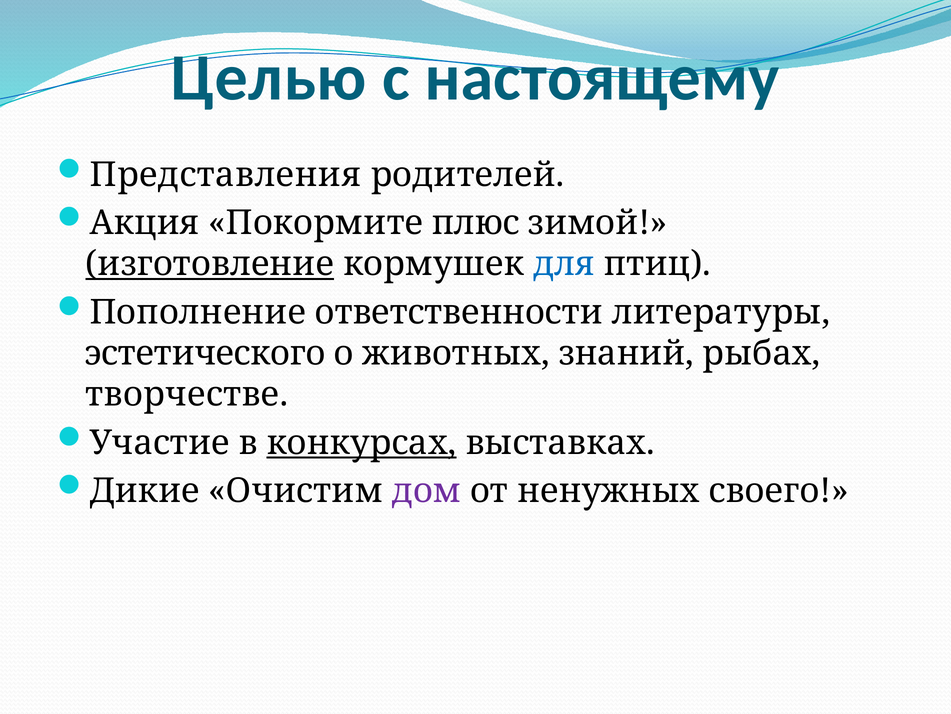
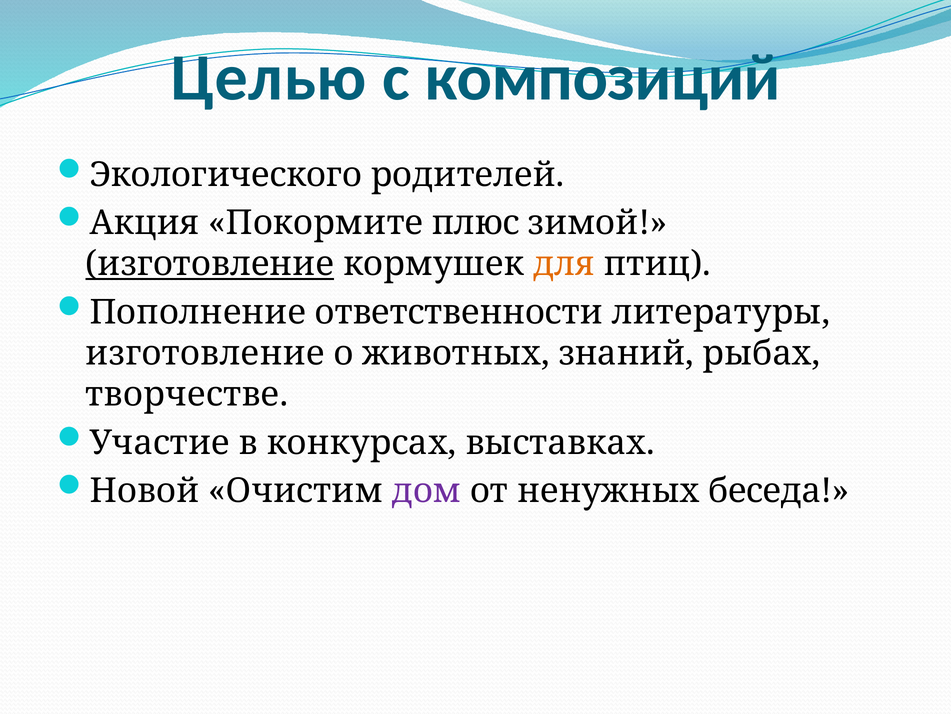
настоящему: настоящему -> композиций
Представления: Представления -> Экологического
для colour: blue -> orange
эстетического at (205, 353): эстетического -> изготовление
конкурсах underline: present -> none
Дикие: Дикие -> Новой
своего: своего -> беседа
